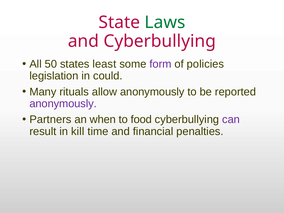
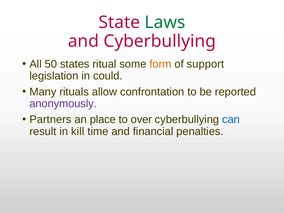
least: least -> ritual
form colour: purple -> orange
policies: policies -> support
allow anonymously: anonymously -> confrontation
when: when -> place
food: food -> over
can colour: purple -> blue
